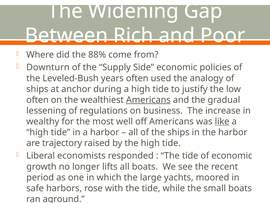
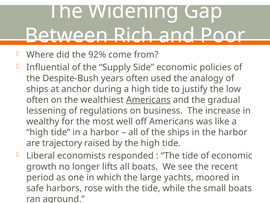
88%: 88% -> 92%
Downturn: Downturn -> Influential
Leveled-Bush: Leveled-Bush -> Despite-Bush
like underline: present -> none
